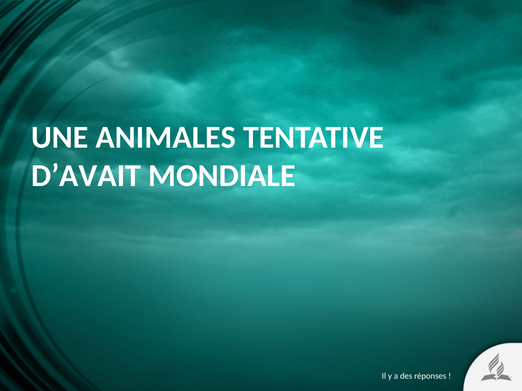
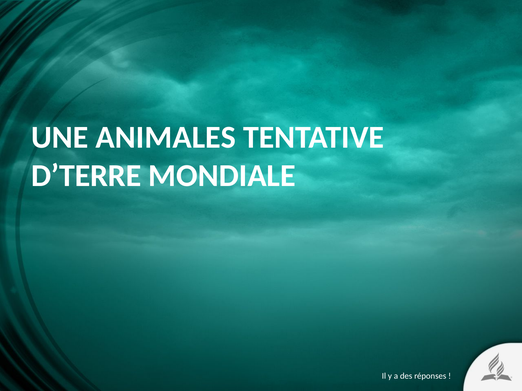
D’AVAIT: D’AVAIT -> D’TERRE
